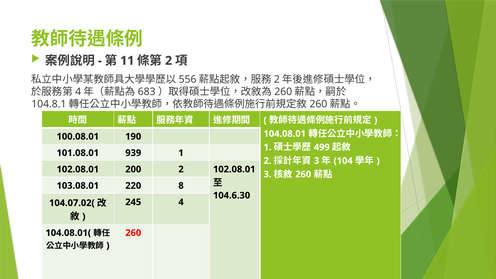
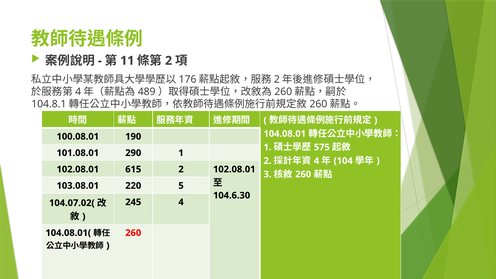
556: 556 -> 176
683: 683 -> 489
499: 499 -> 575
939: 939 -> 290
3 at (317, 161): 3 -> 4
200: 200 -> 615
8: 8 -> 5
